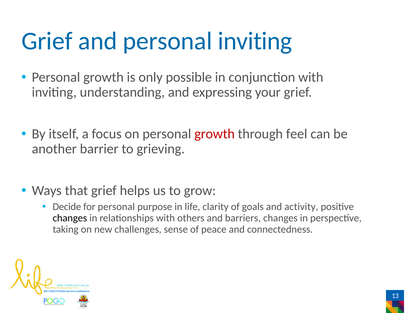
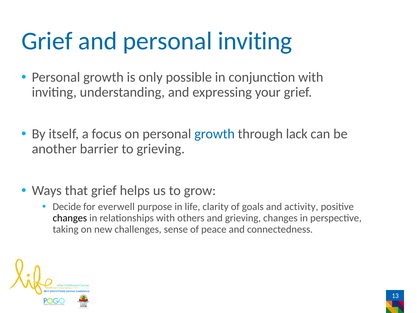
growth at (215, 134) colour: red -> blue
feel: feel -> lack
for personal: personal -> everwell
and barriers: barriers -> grieving
